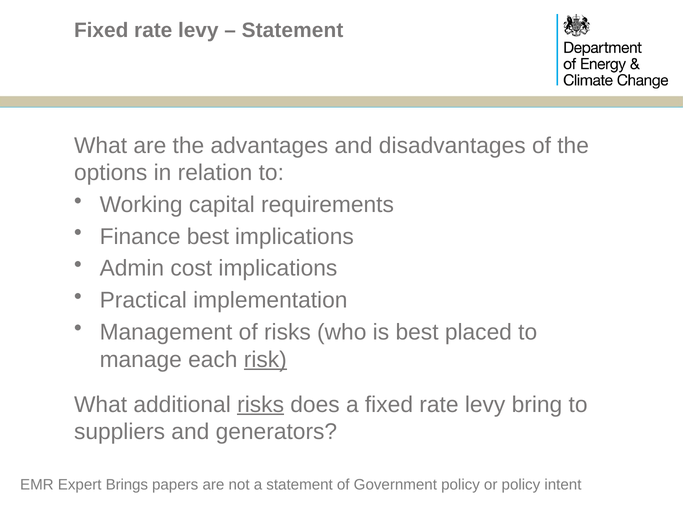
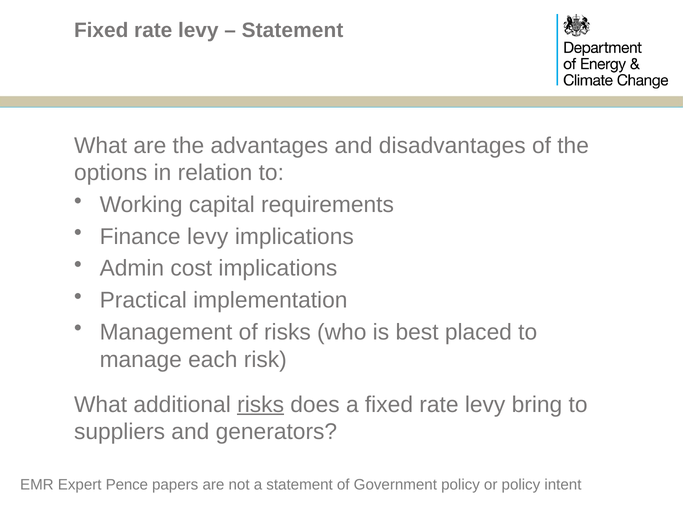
Finance best: best -> levy
risk underline: present -> none
Brings: Brings -> Pence
